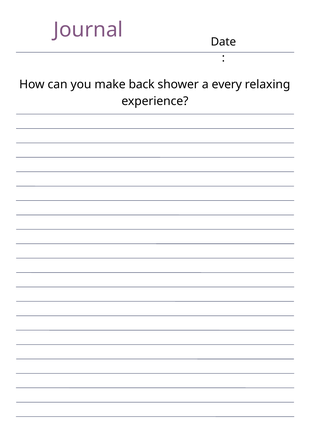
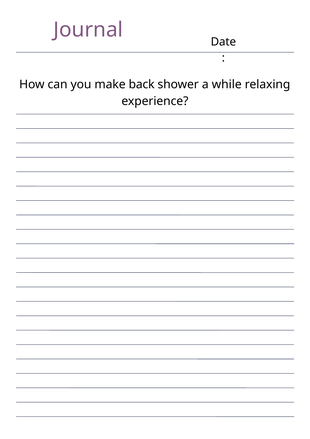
every: every -> while
